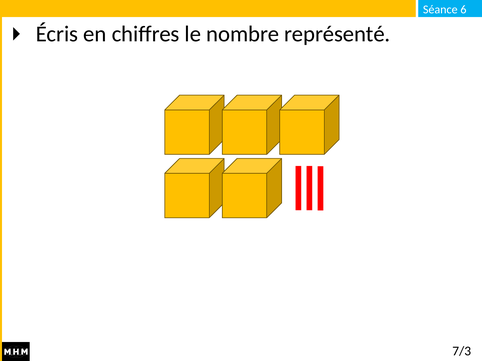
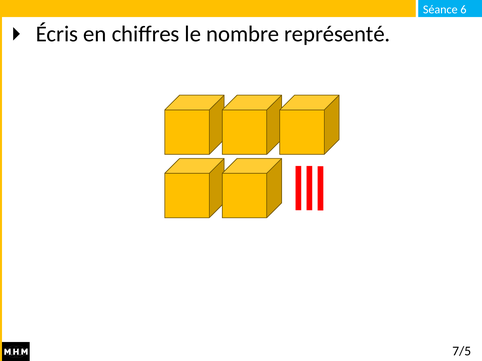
7/3: 7/3 -> 7/5
